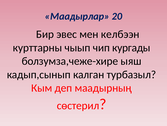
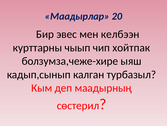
кургады: кургады -> хойтпак
